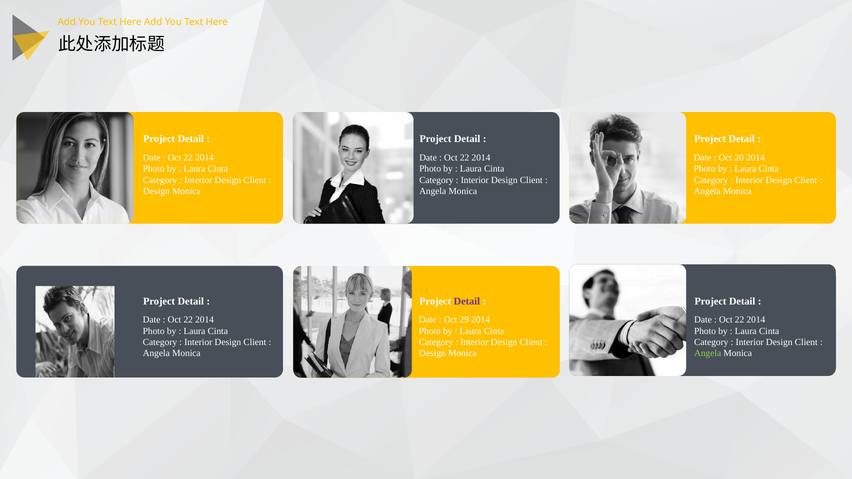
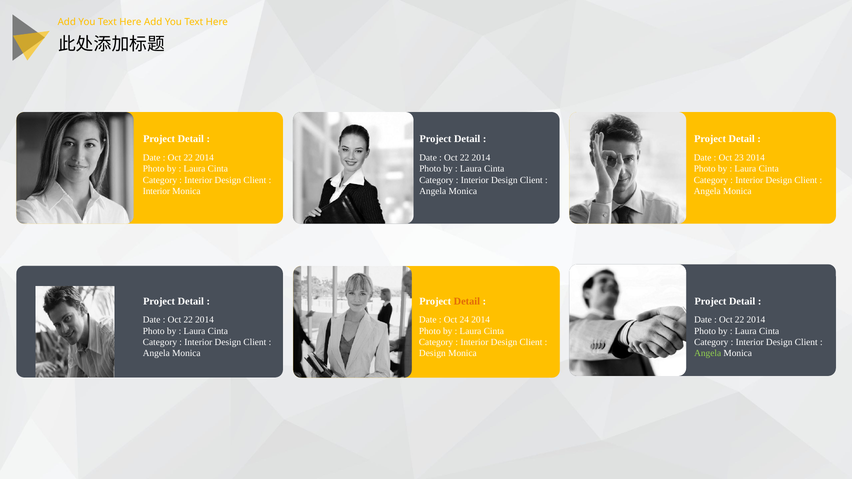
20: 20 -> 23
Design at (156, 191): Design -> Interior
Detail at (467, 301) colour: purple -> orange
29: 29 -> 24
